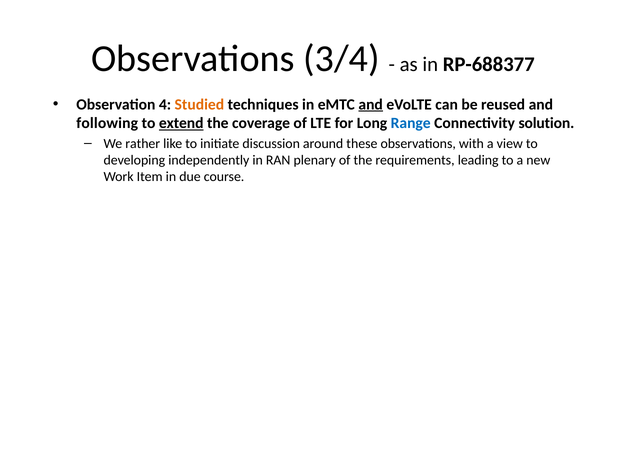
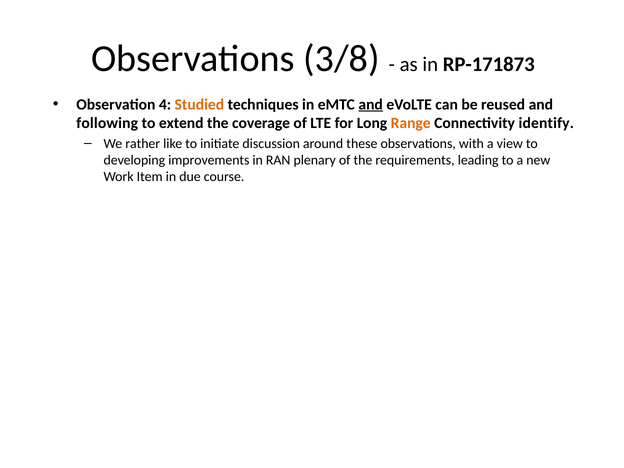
3/4: 3/4 -> 3/8
RP-688377: RP-688377 -> RP-171873
extend underline: present -> none
Range colour: blue -> orange
solution: solution -> identify
independently: independently -> improvements
